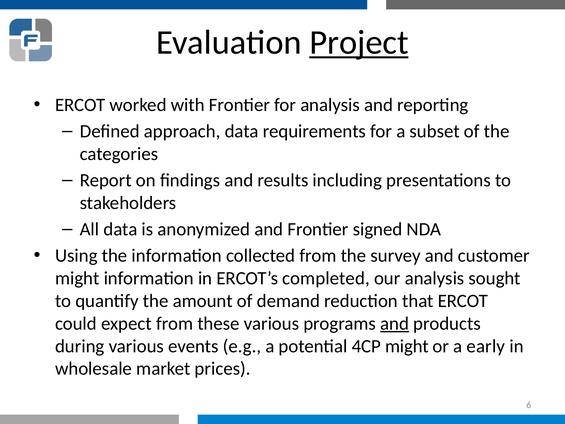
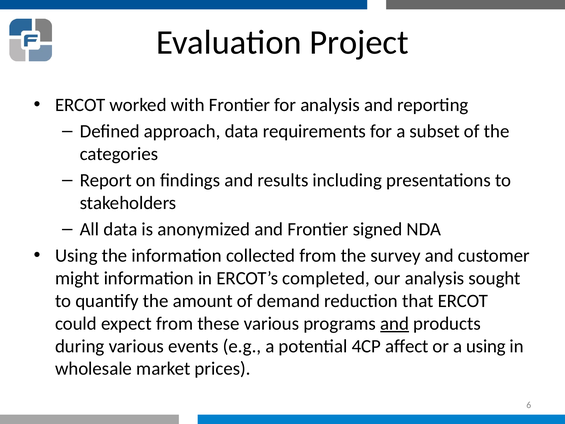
Project underline: present -> none
4CP might: might -> affect
a early: early -> using
